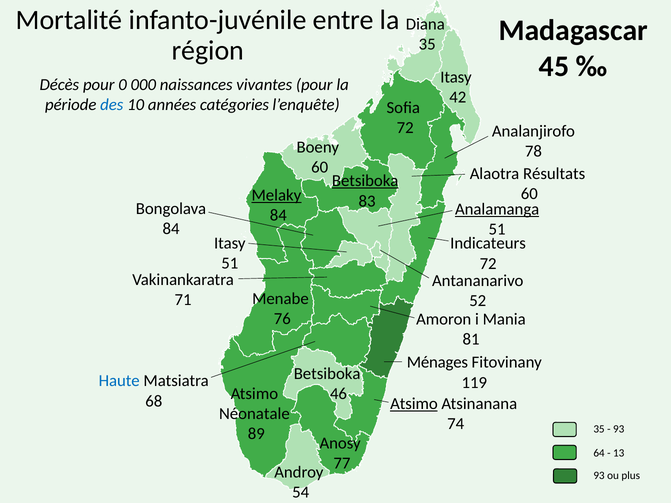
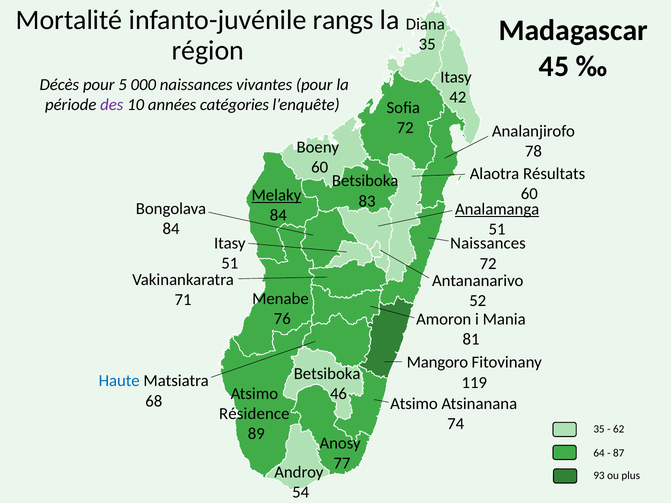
entre: entre -> rangs
0: 0 -> 5
des colour: blue -> purple
Betsiboka at (365, 181) underline: present -> none
Indicateurs at (488, 244): Indicateurs -> Naissances
Ménages: Ménages -> Mangoro
Atsimo at (414, 404) underline: present -> none
Néonatale: Néonatale -> Résidence
93 at (619, 429): 93 -> 62
13: 13 -> 87
